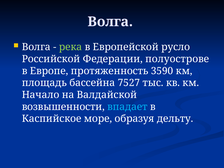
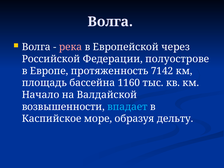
река colour: light green -> pink
русло: русло -> через
3590: 3590 -> 7142
7527: 7527 -> 1160
